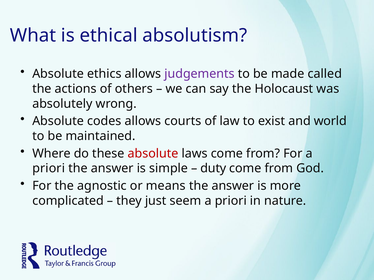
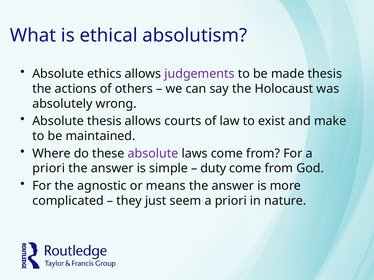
made called: called -> thesis
Absolute codes: codes -> thesis
world: world -> make
absolute at (153, 154) colour: red -> purple
